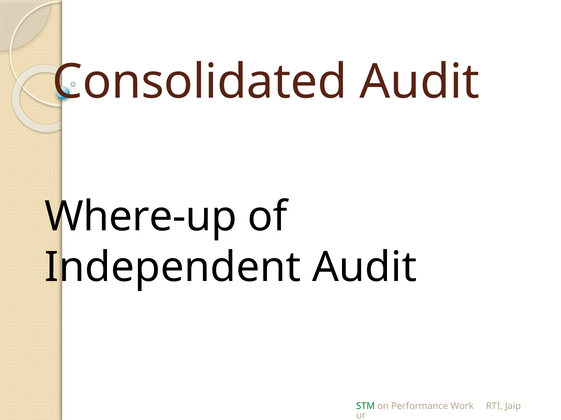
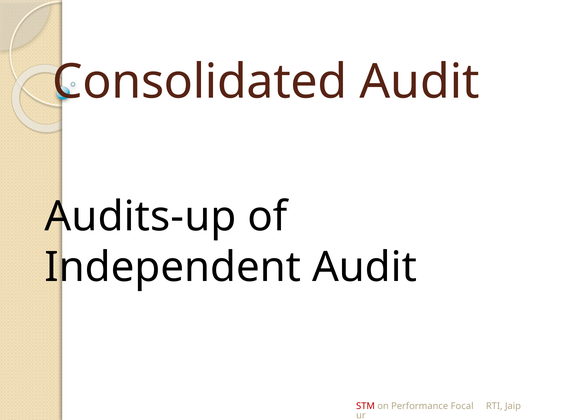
Where-up: Where-up -> Audits-up
STM colour: green -> red
Work: Work -> Focal
